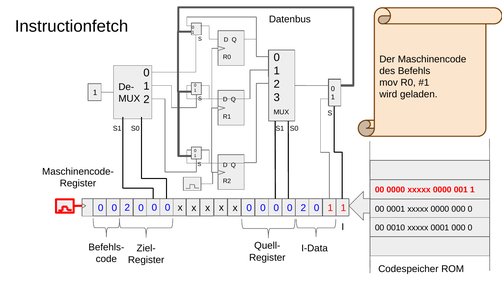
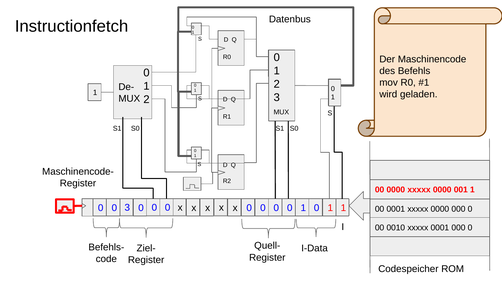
2 at (127, 208): 2 -> 3
2 at (303, 208): 2 -> 1
